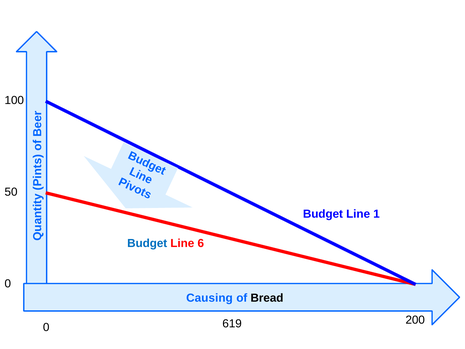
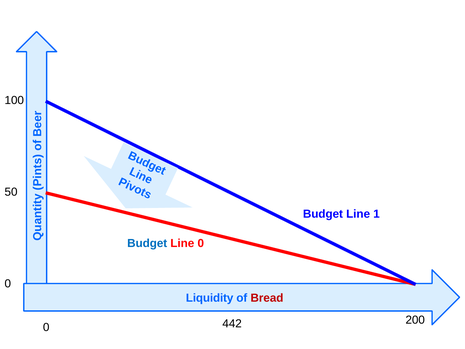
Line 6: 6 -> 0
Causing: Causing -> Liquidity
Bread colour: black -> red
619: 619 -> 442
